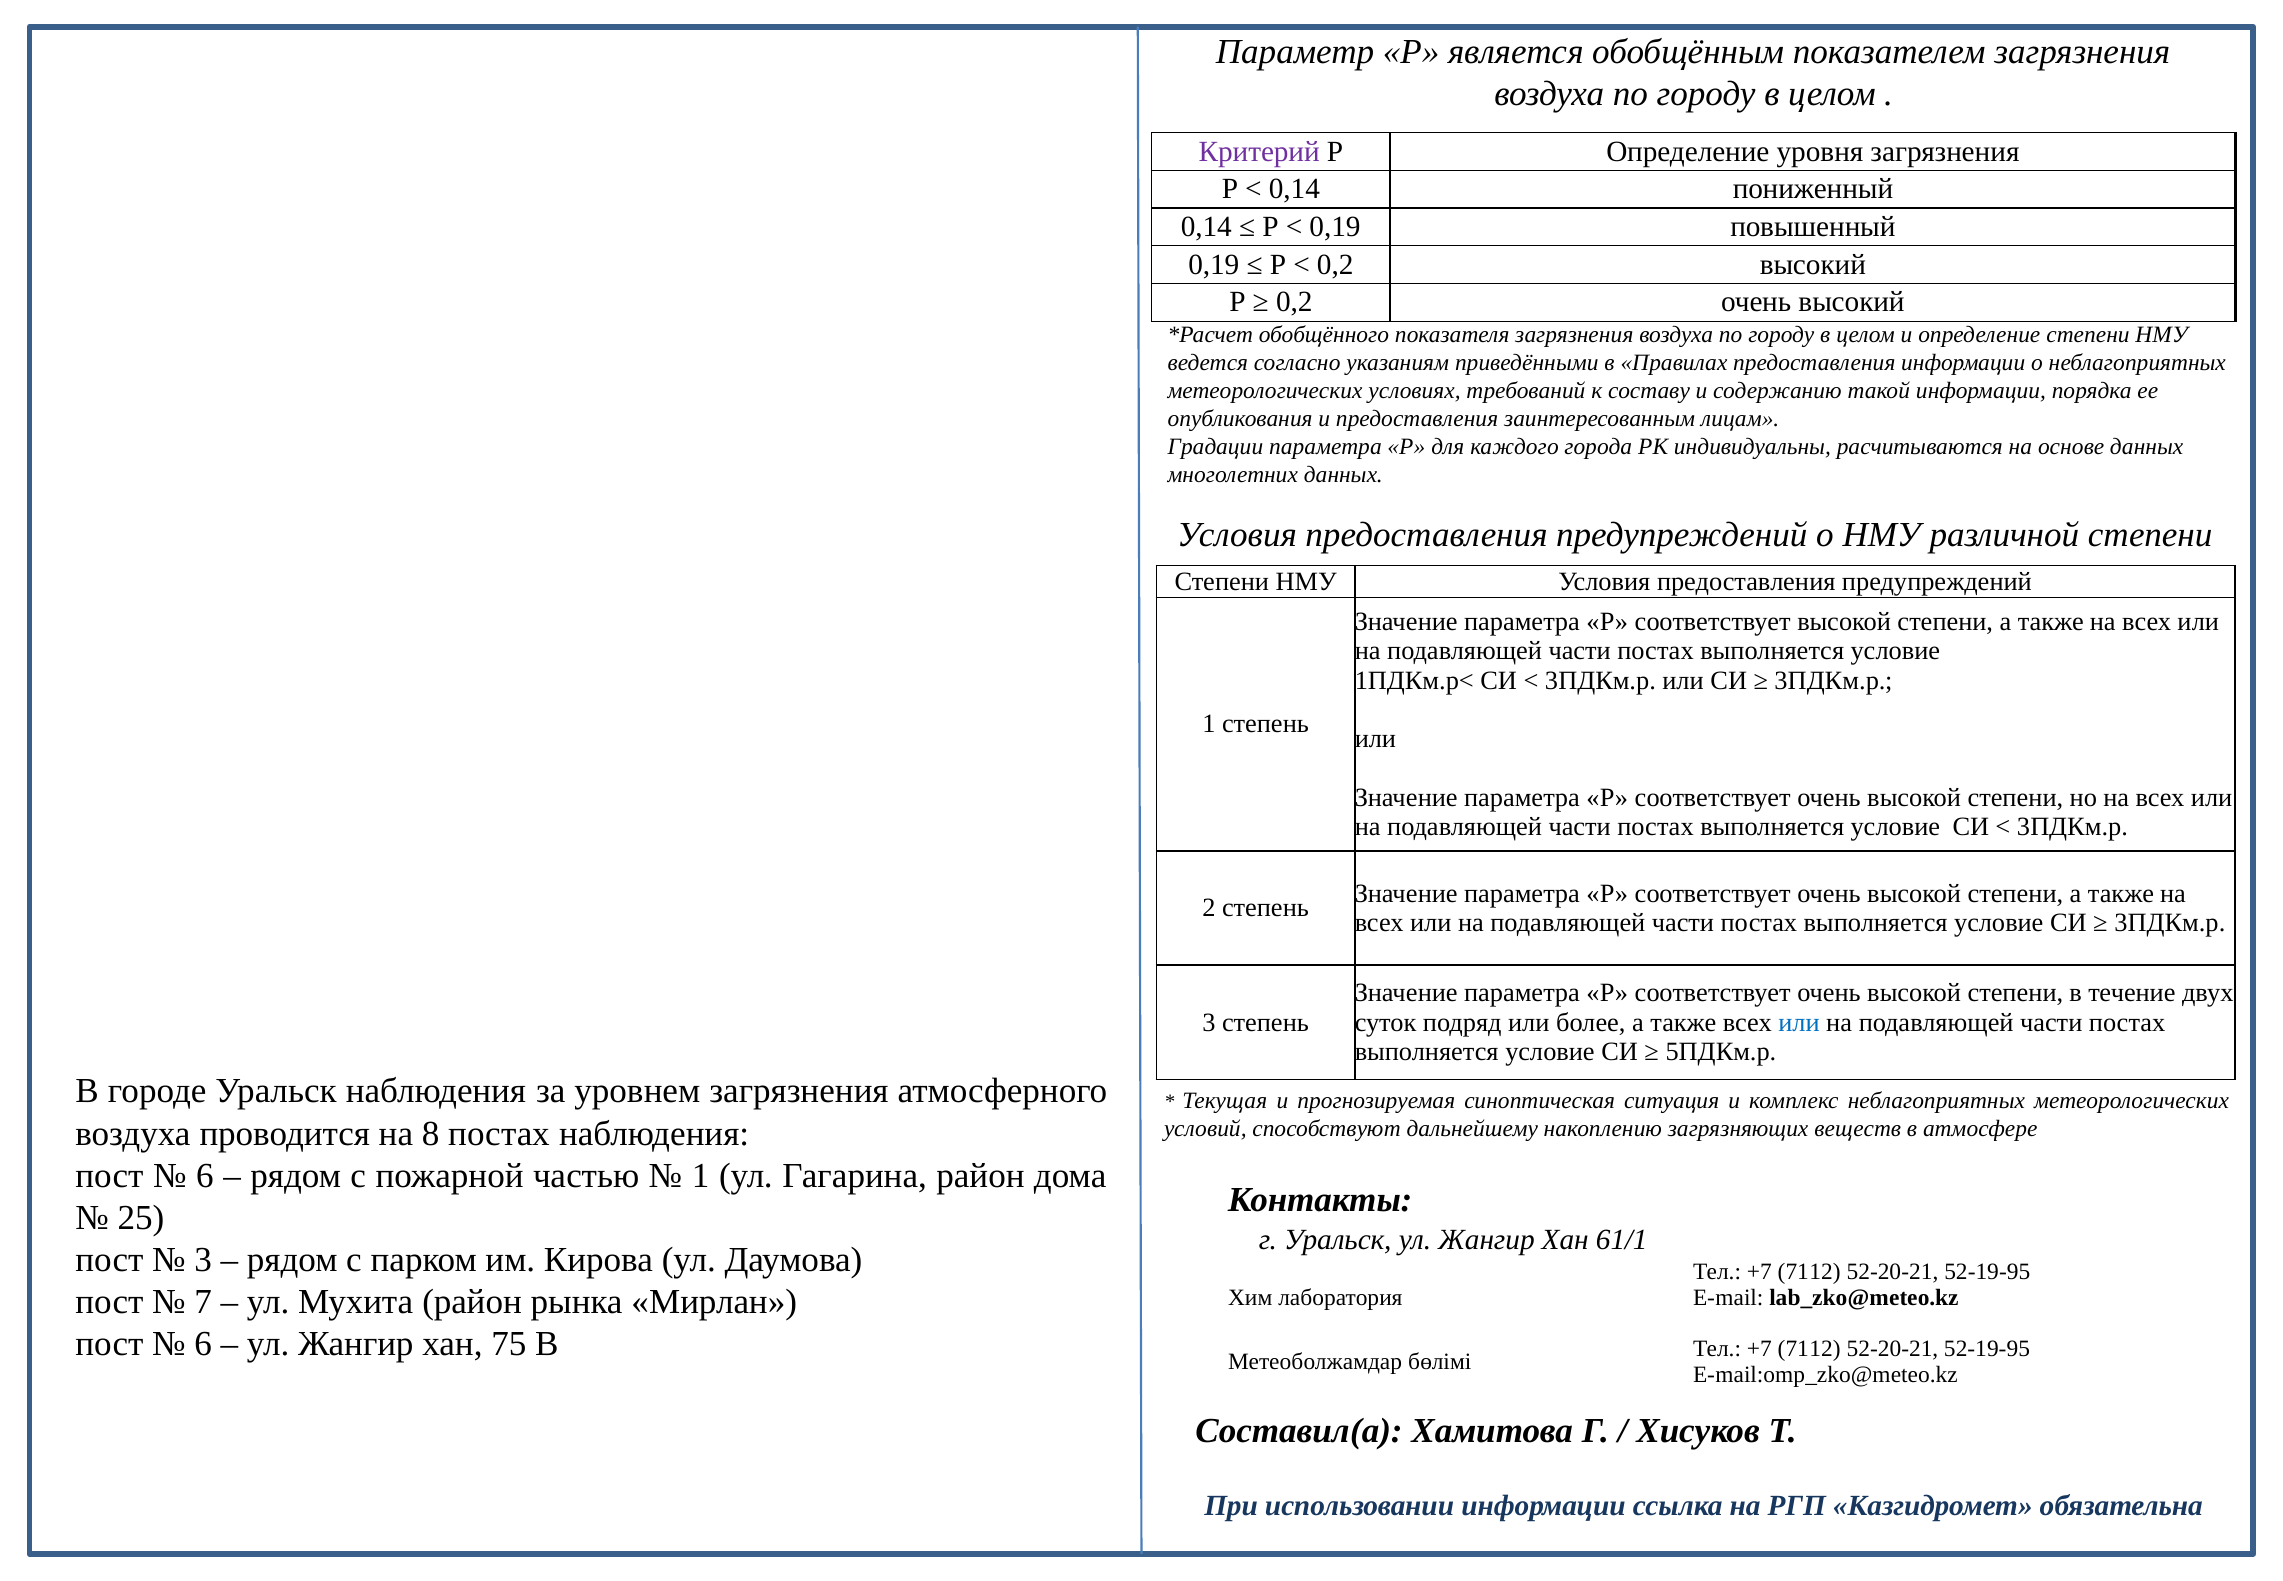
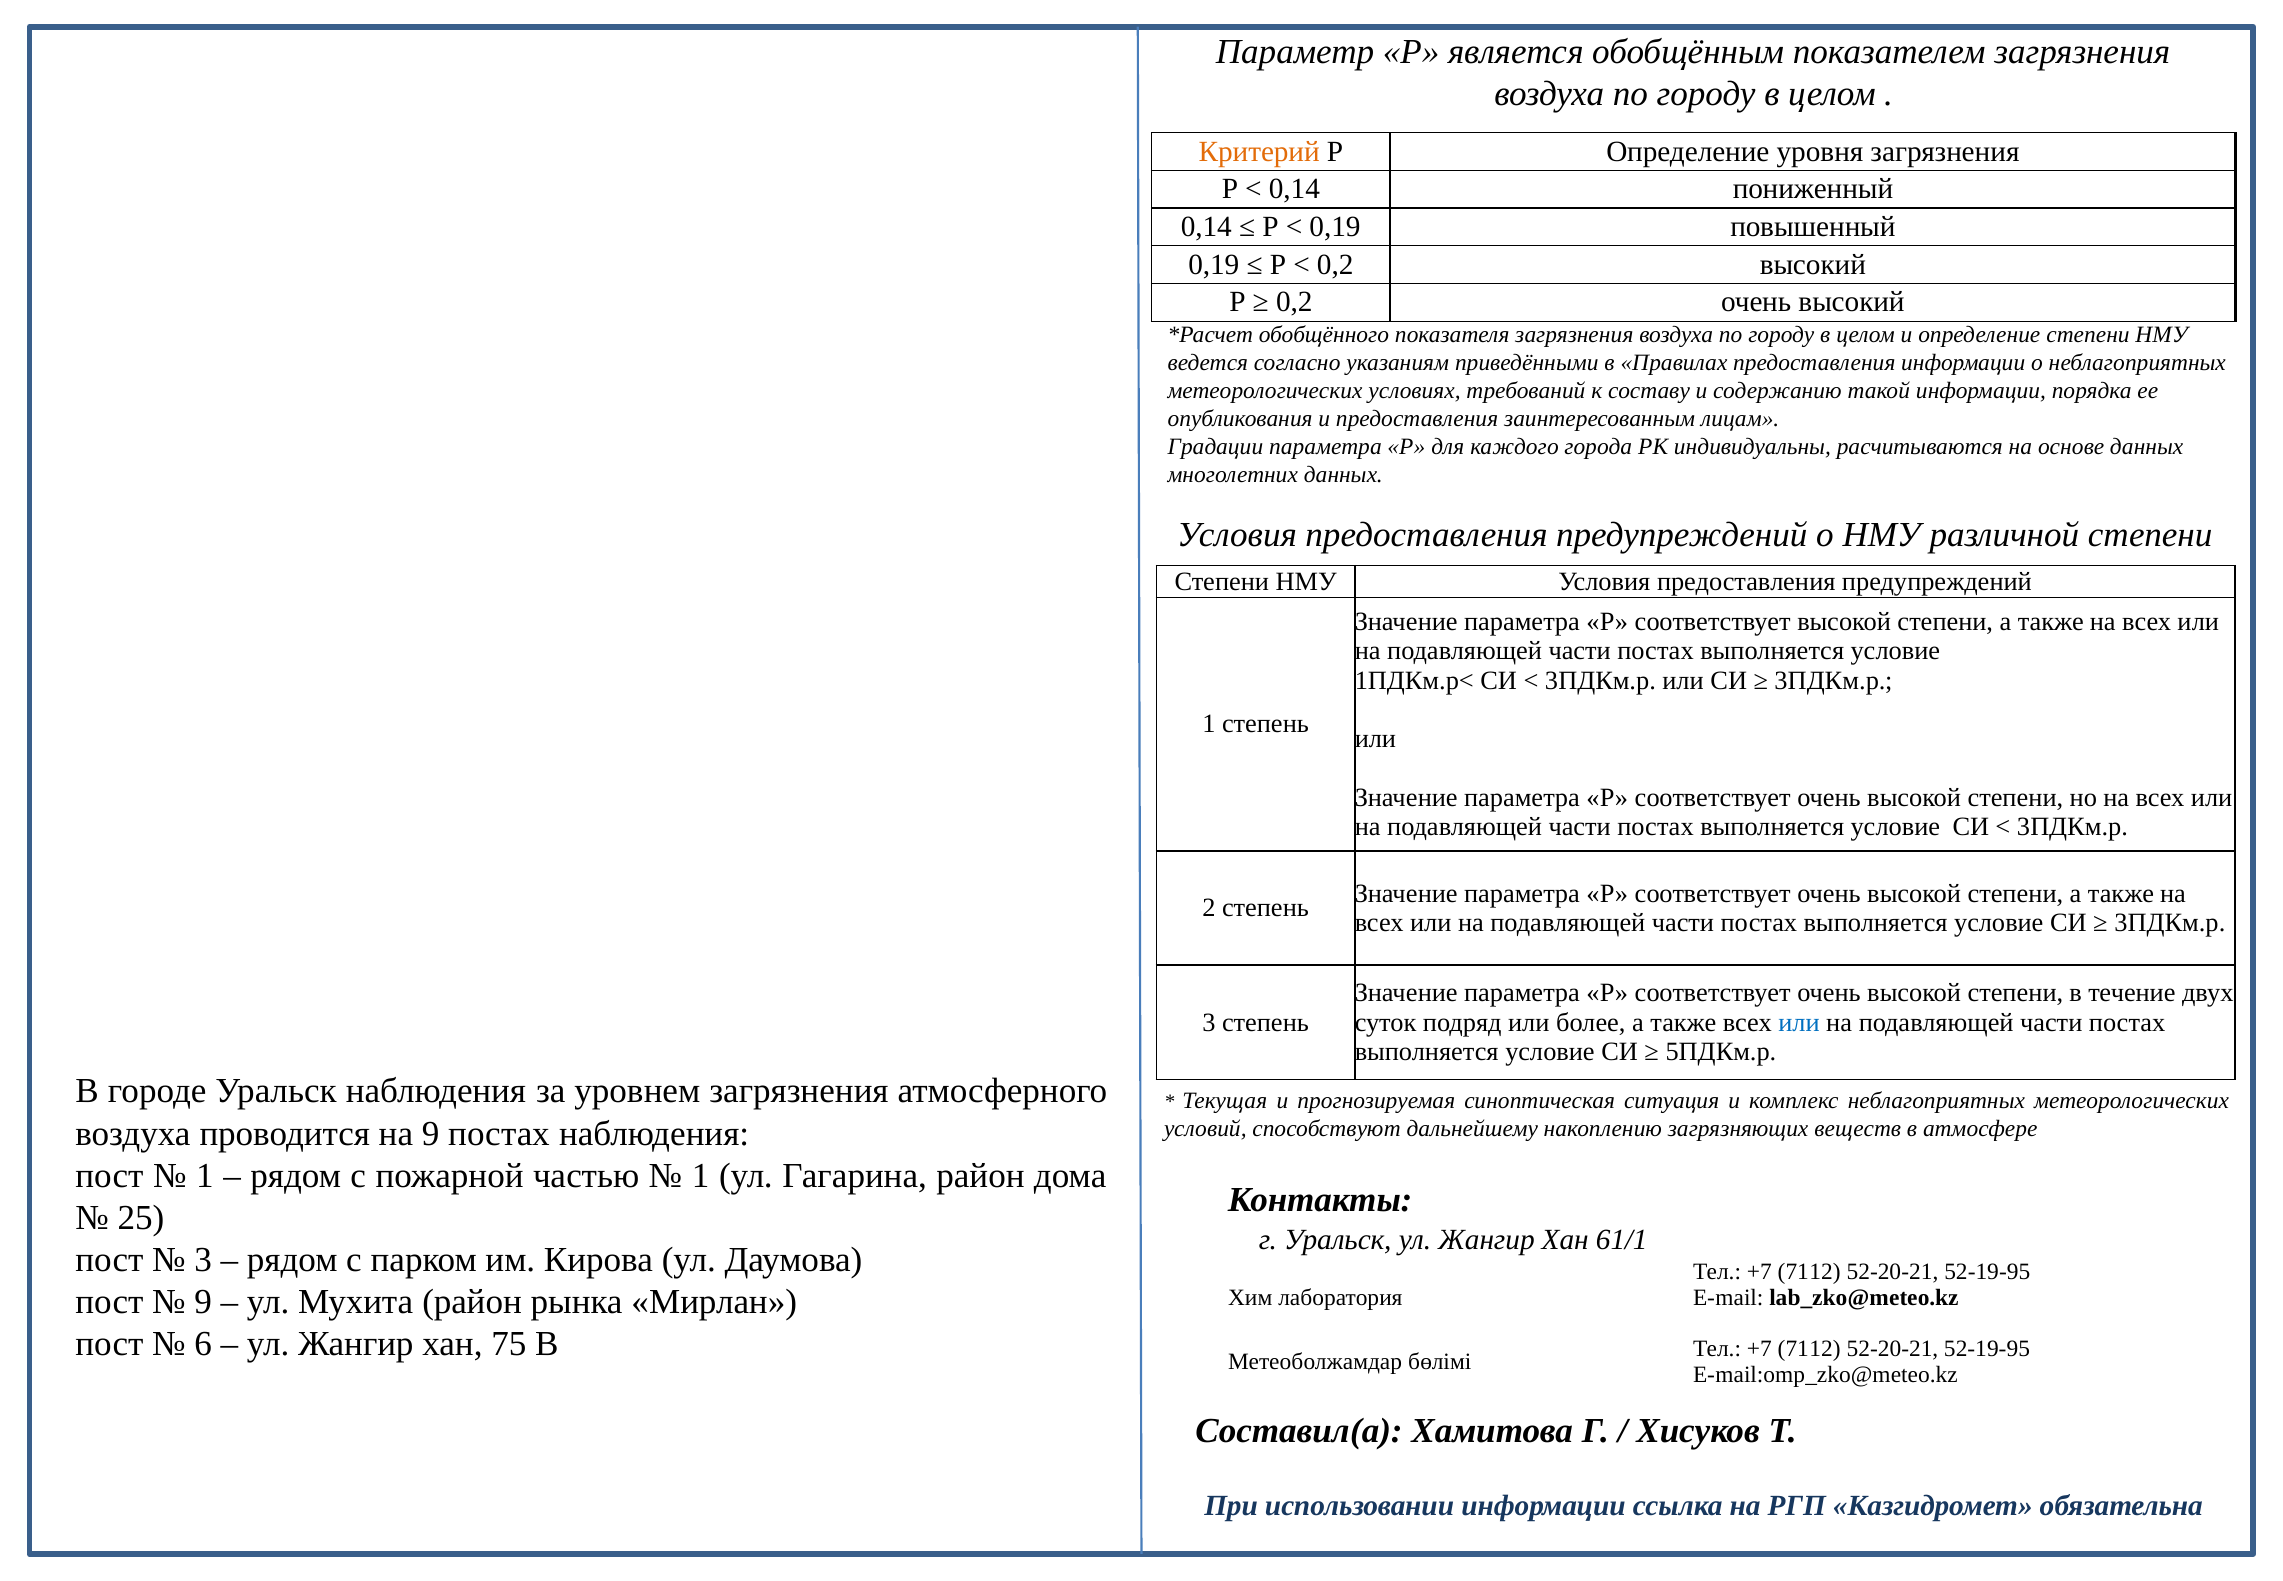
Критерий colour: purple -> orange
на 8: 8 -> 9
6 at (205, 1175): 6 -> 1
7 at (203, 1302): 7 -> 9
